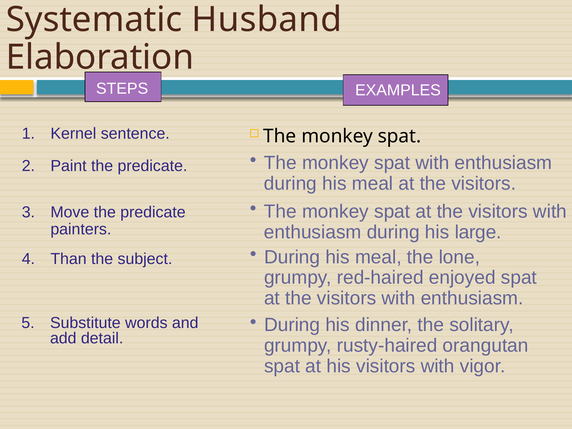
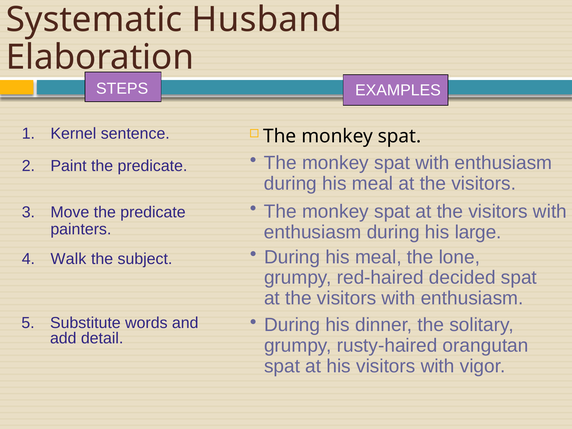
Than: Than -> Walk
enjoyed: enjoyed -> decided
